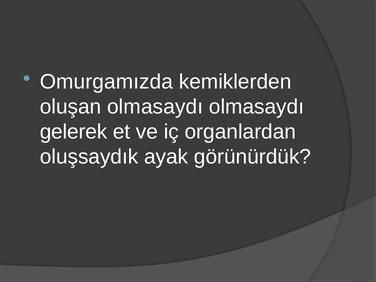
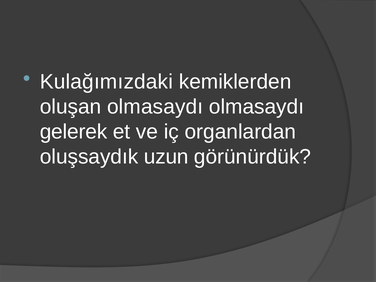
Omurgamızda: Omurgamızda -> Kulağımızdaki
ayak: ayak -> uzun
